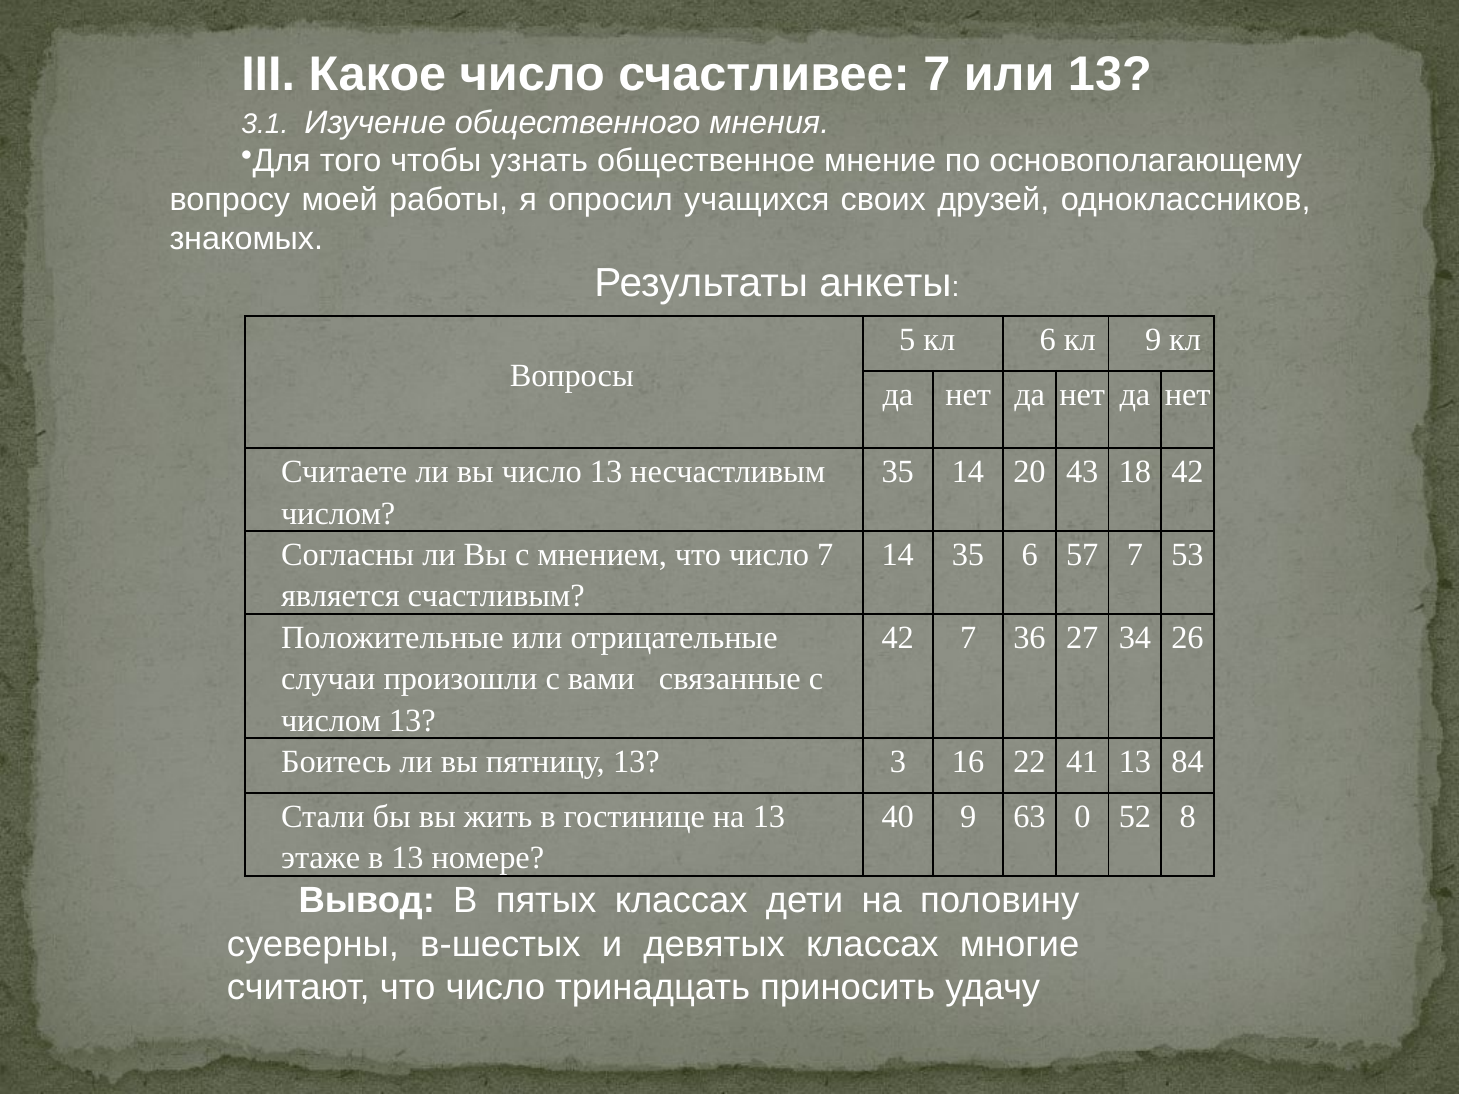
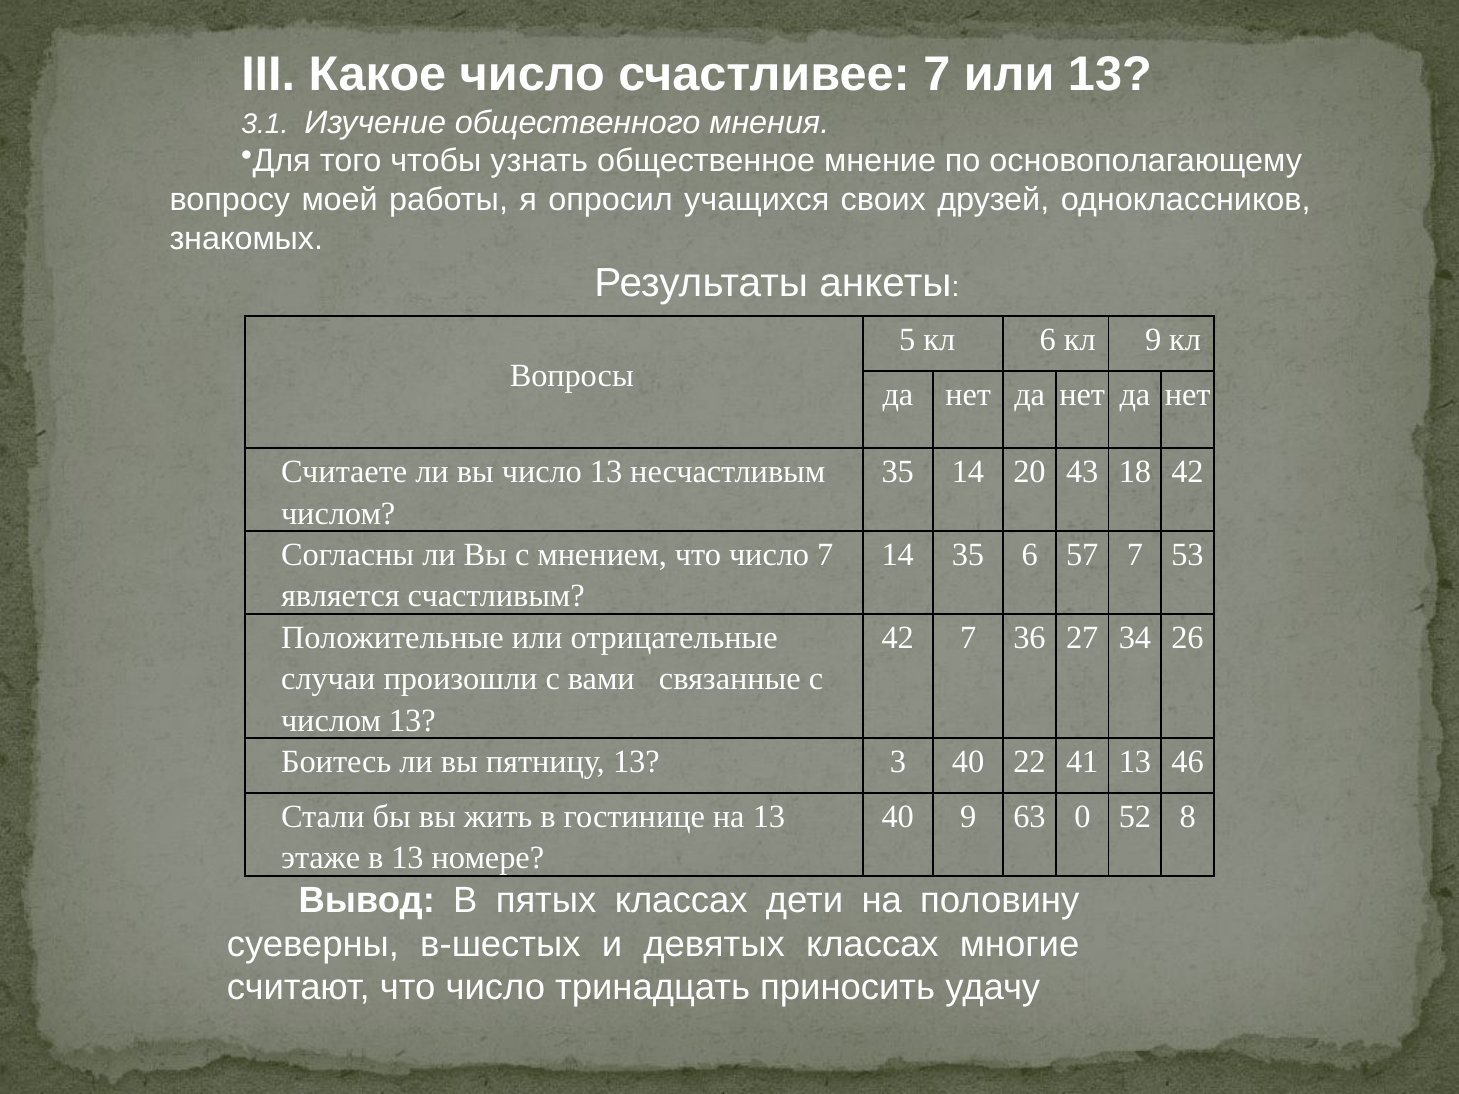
3 16: 16 -> 40
84: 84 -> 46
